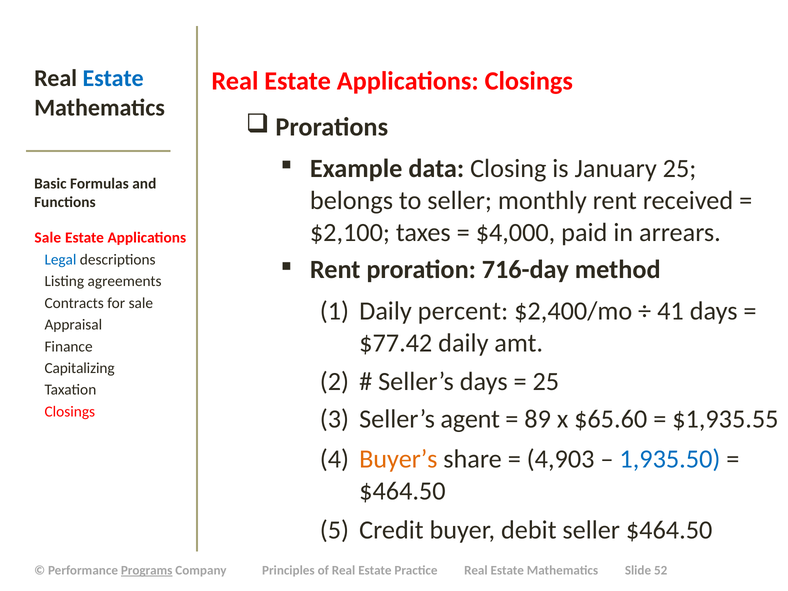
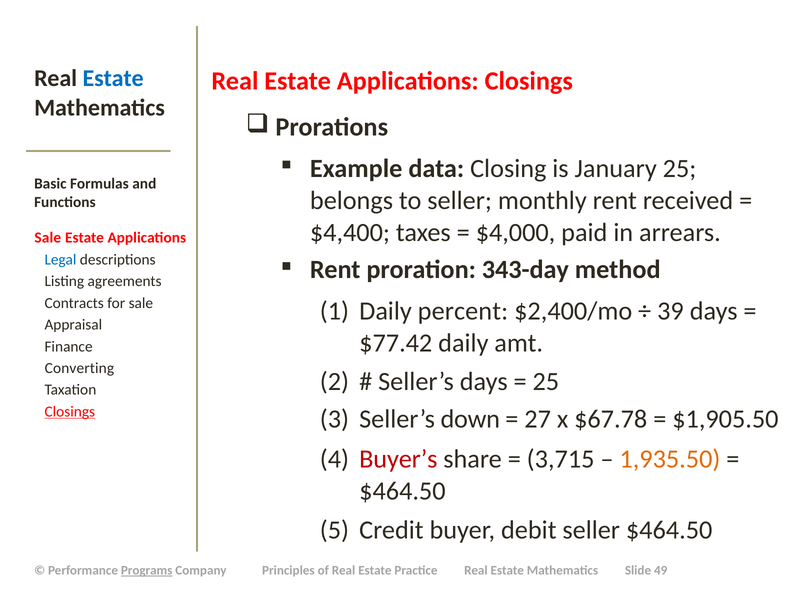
$2,100: $2,100 -> $4,400
716-day: 716-day -> 343-day
41: 41 -> 39
Capitalizing: Capitalizing -> Converting
Closings at (70, 412) underline: none -> present
agent: agent -> down
89: 89 -> 27
$65.60: $65.60 -> $67.78
$1,935.55: $1,935.55 -> $1,905.50
Buyer’s colour: orange -> red
4,903: 4,903 -> 3,715
1,935.50 colour: blue -> orange
52: 52 -> 49
